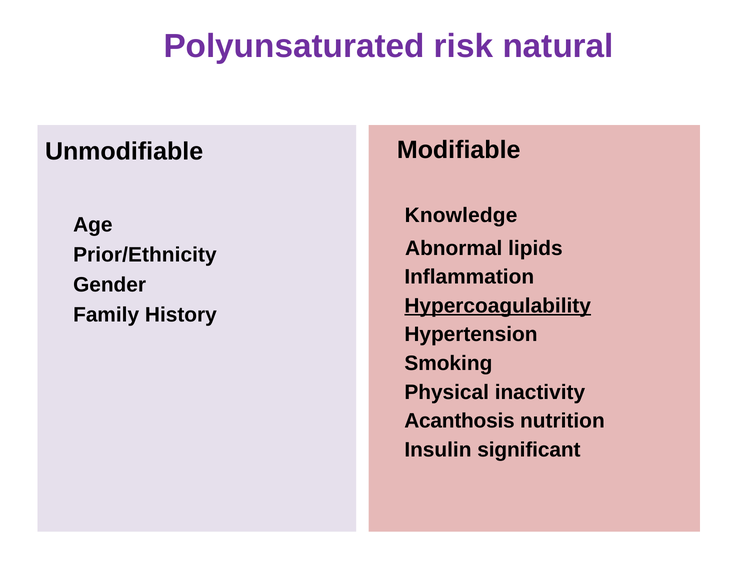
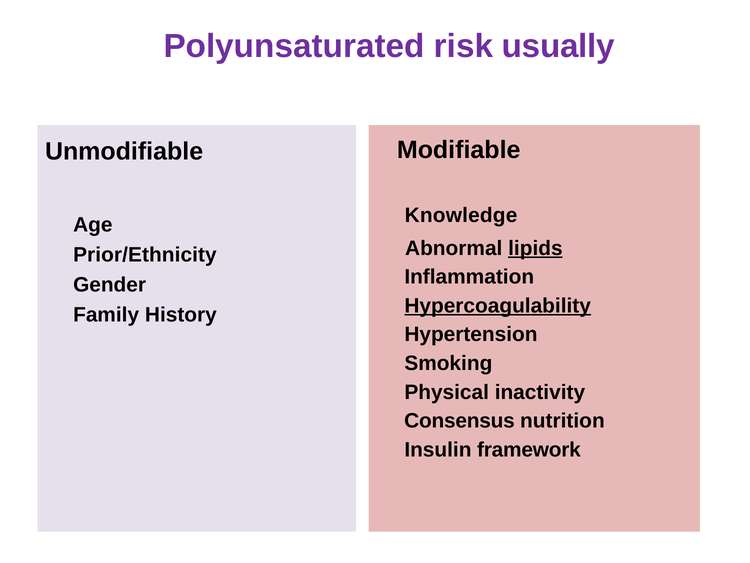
natural: natural -> usually
lipids underline: none -> present
Acanthosis: Acanthosis -> Consensus
significant: significant -> framework
